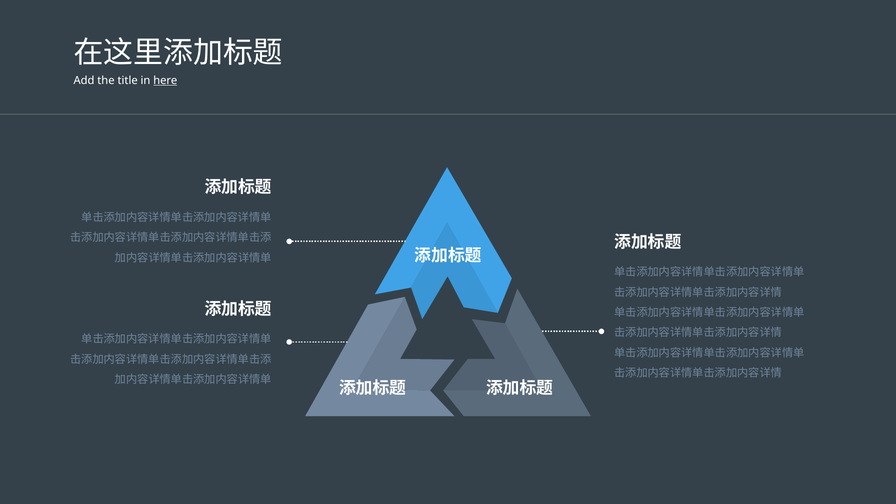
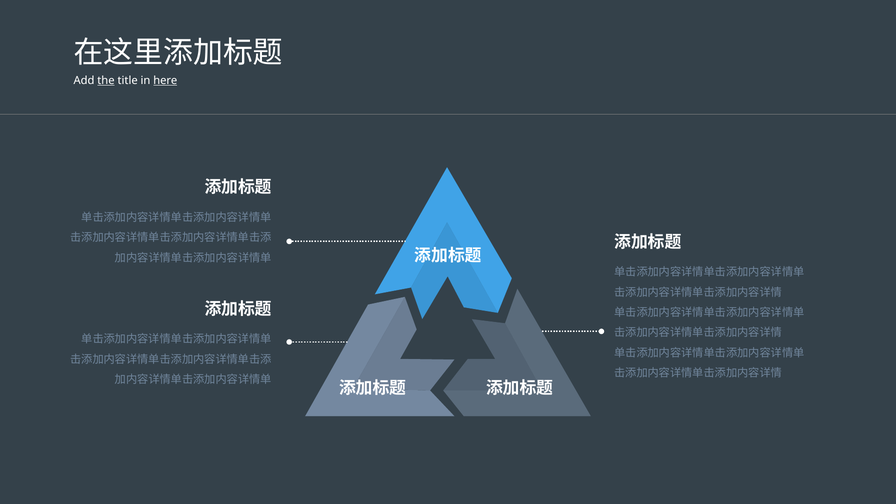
the underline: none -> present
